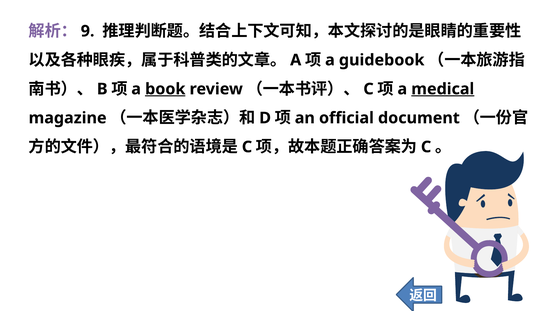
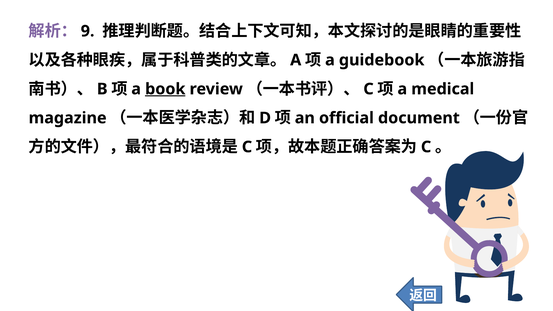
medical underline: present -> none
